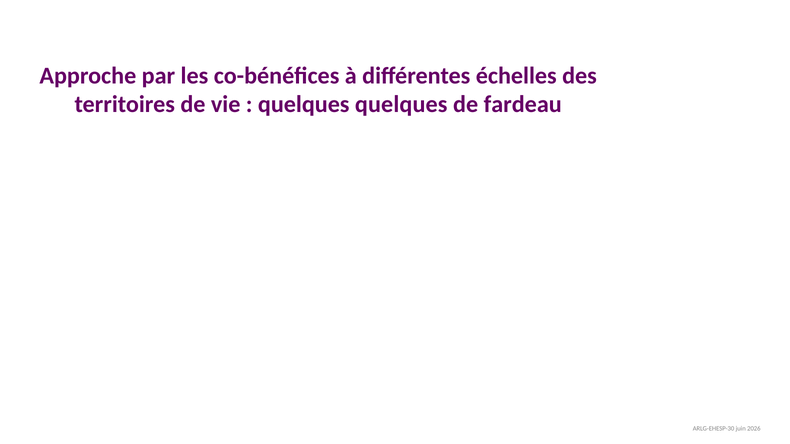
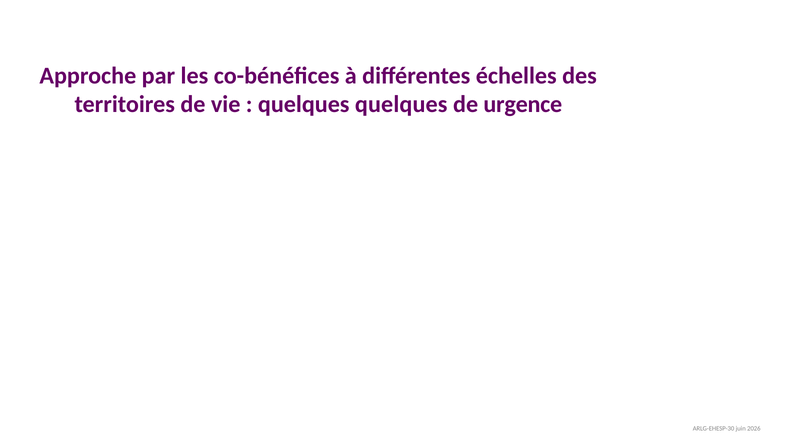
fardeau: fardeau -> urgence
